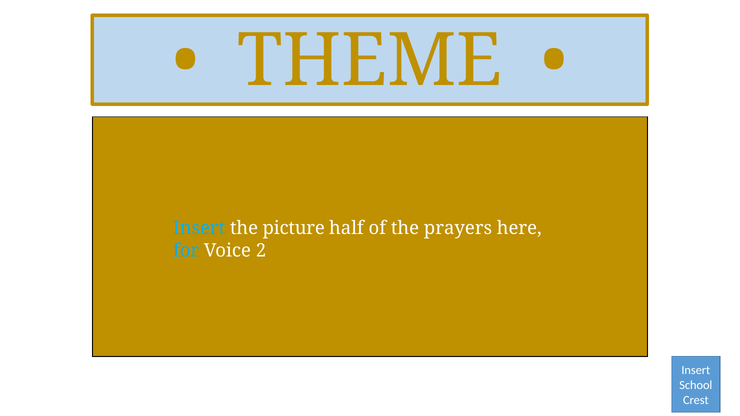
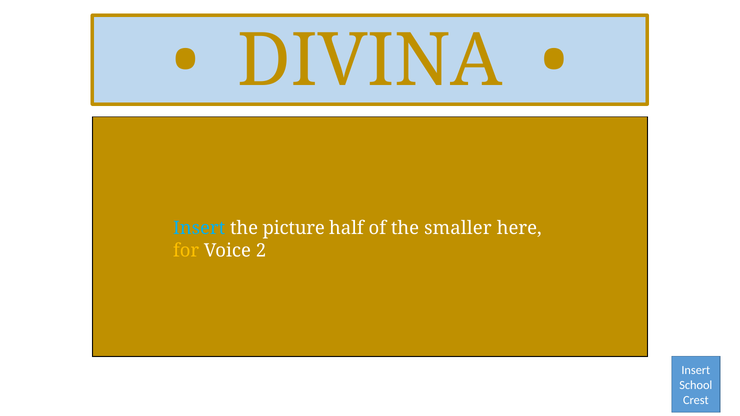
THEME: THEME -> DIVINA
prayers: prayers -> smaller
for colour: light blue -> yellow
